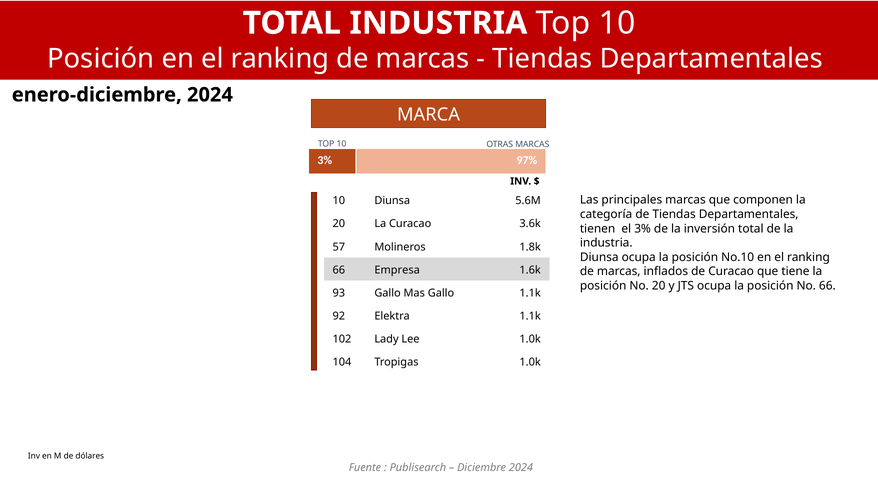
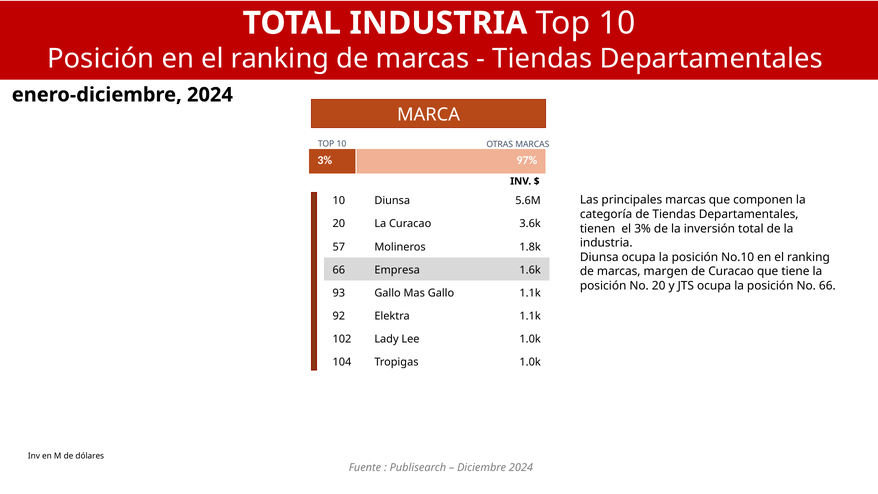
inflados: inflados -> margen
